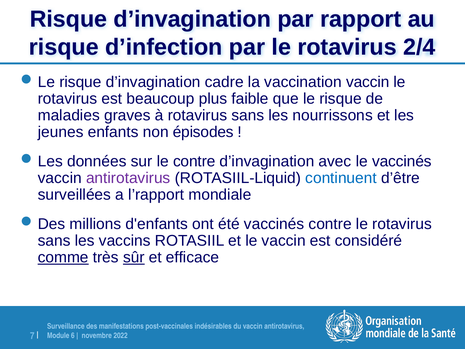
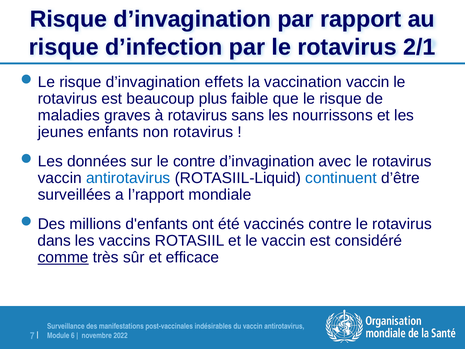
2/4: 2/4 -> 2/1
cadre: cadre -> effets
non épisodes: épisodes -> rotavirus
avec le vaccinés: vaccinés -> rotavirus
antirotavirus at (128, 178) colour: purple -> blue
sans at (54, 241): sans -> dans
sûr underline: present -> none
